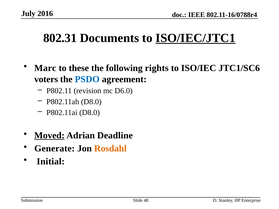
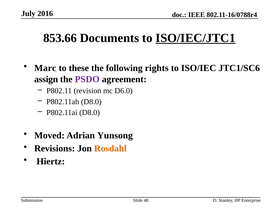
802.31: 802.31 -> 853.66
voters: voters -> assign
PSDO colour: blue -> purple
Moved underline: present -> none
Deadline: Deadline -> Yunsong
Generate: Generate -> Revisions
Initial: Initial -> Hiertz
